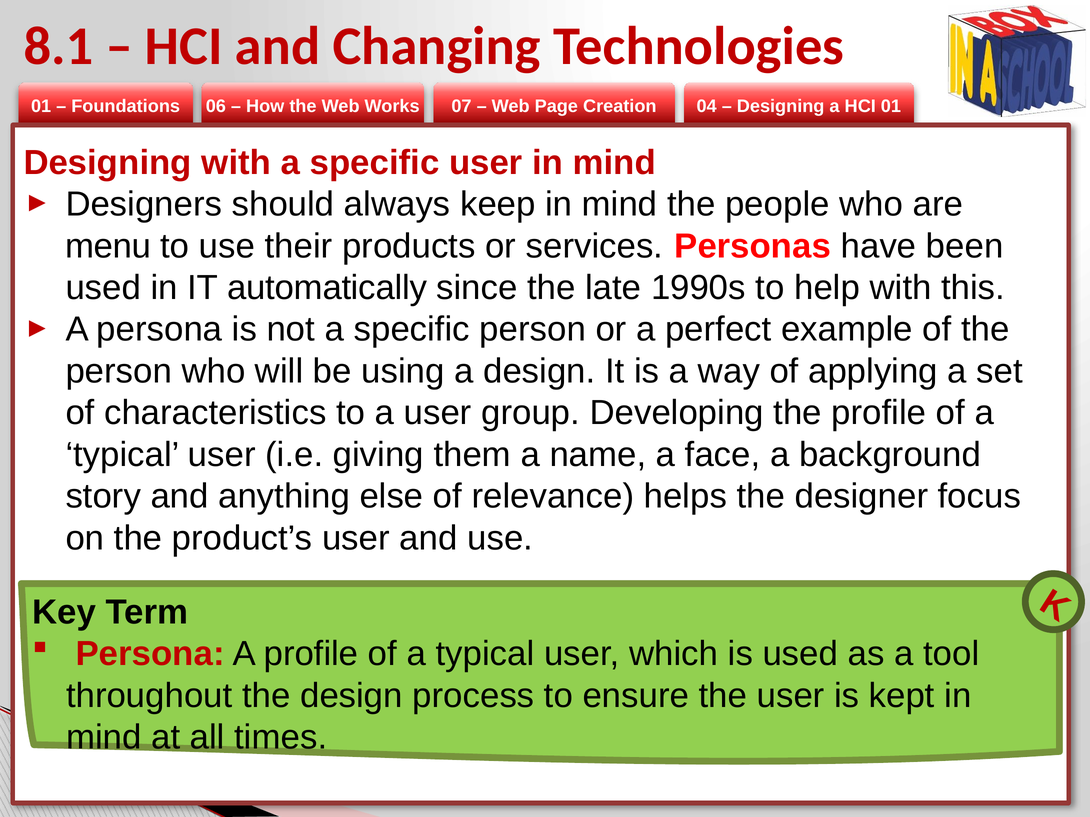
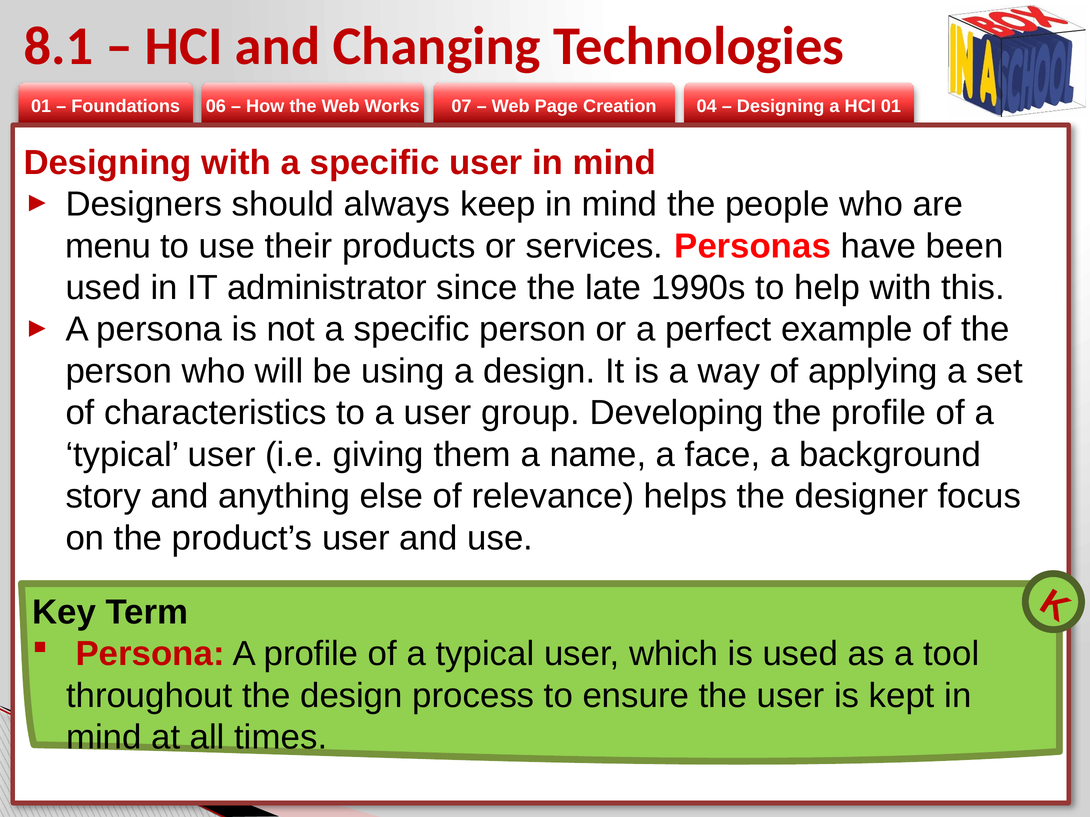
automatically: automatically -> administrator
